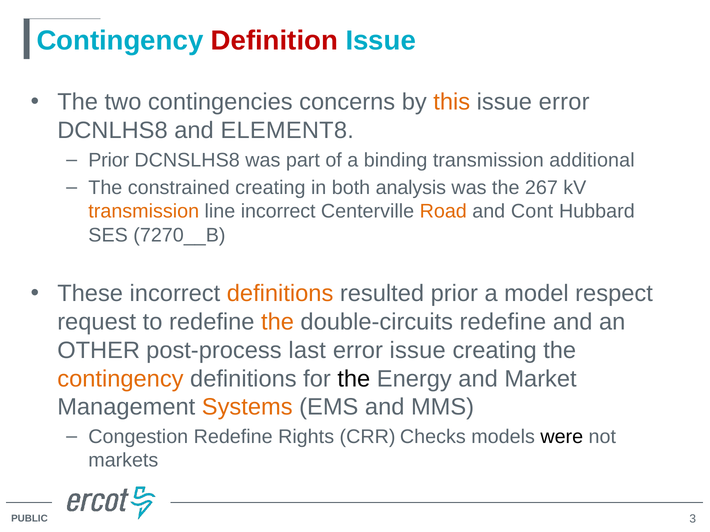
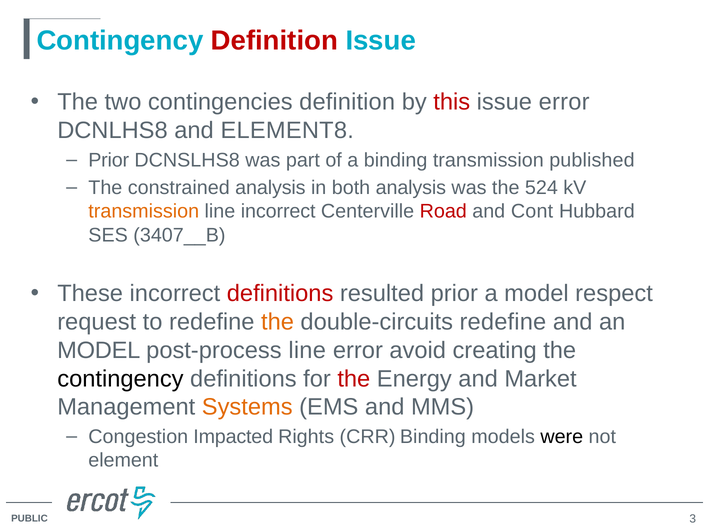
contingencies concerns: concerns -> definition
this colour: orange -> red
additional: additional -> published
constrained creating: creating -> analysis
267: 267 -> 524
Road colour: orange -> red
7270__B: 7270__B -> 3407__B
definitions at (280, 294) colour: orange -> red
OTHER at (99, 351): OTHER -> MODEL
post-process last: last -> line
error issue: issue -> avoid
contingency at (120, 379) colour: orange -> black
the at (354, 379) colour: black -> red
Congestion Redefine: Redefine -> Impacted
CRR Checks: Checks -> Binding
markets: markets -> element
